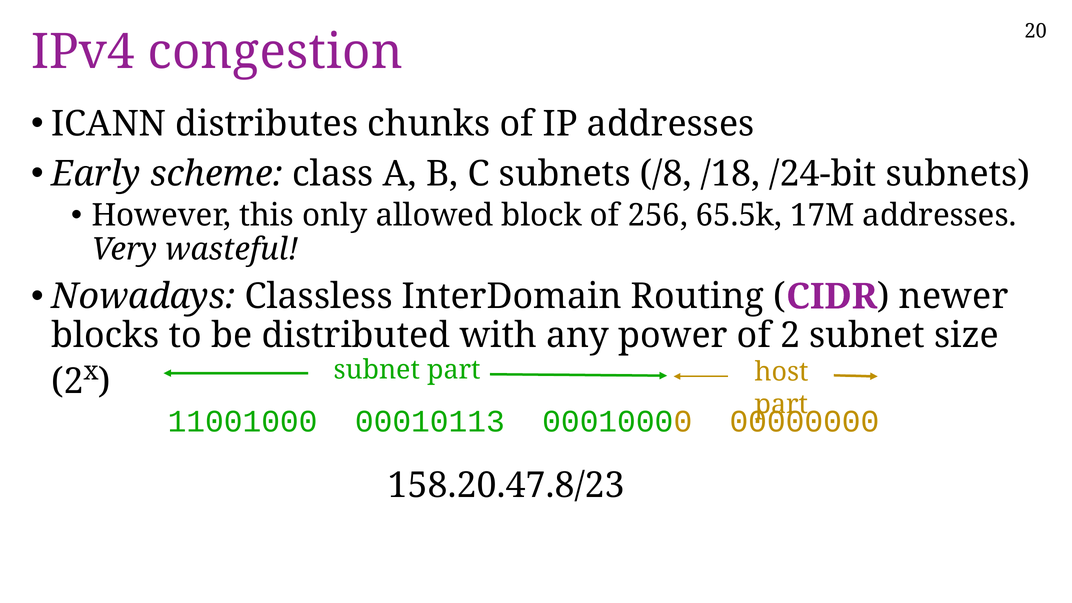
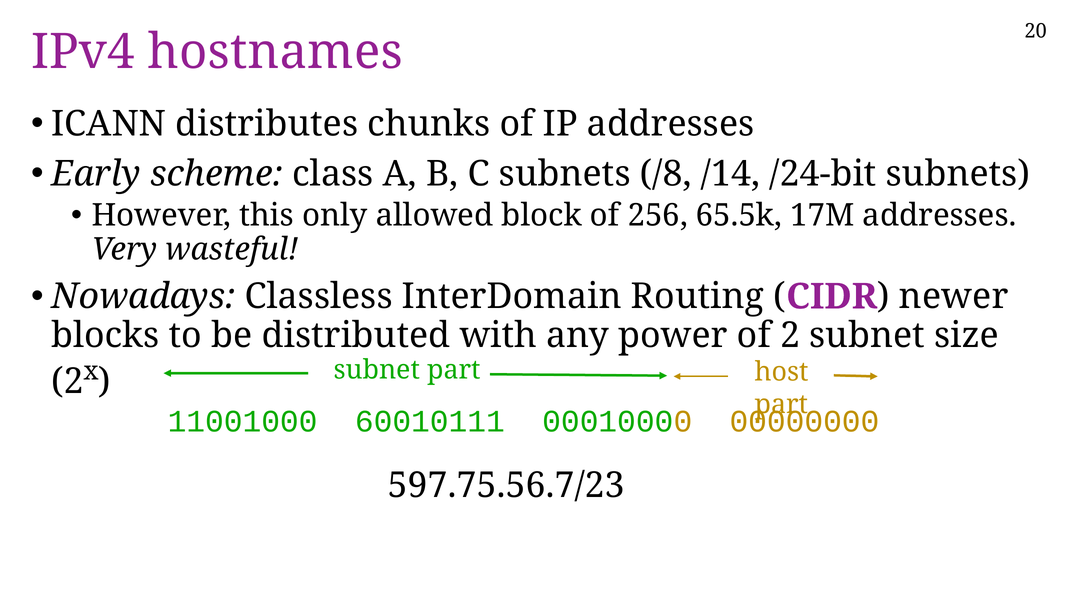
congestion: congestion -> hostnames
/18: /18 -> /14
00010113: 00010113 -> 60010111
158.20.47.8/23: 158.20.47.8/23 -> 597.75.56.7/23
